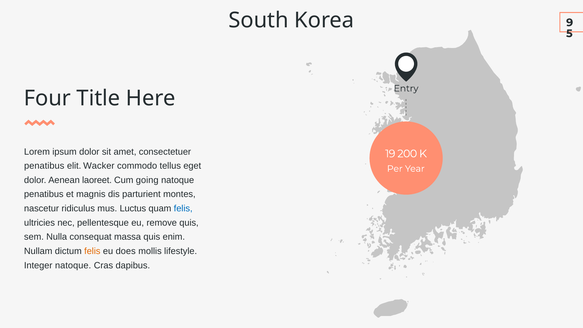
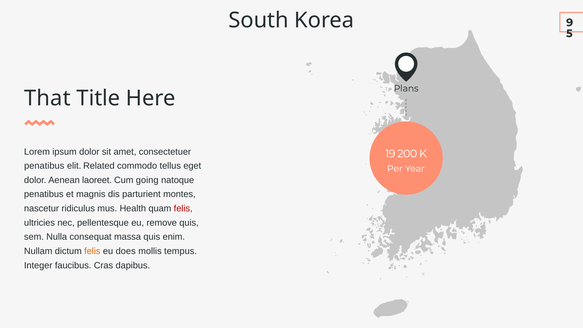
Entry: Entry -> Plans
Four: Four -> That
Wacker: Wacker -> Related
Luctus: Luctus -> Health
felis at (183, 208) colour: blue -> red
lifestyle: lifestyle -> tempus
Integer natoque: natoque -> faucibus
